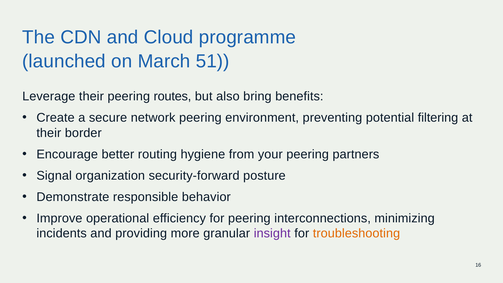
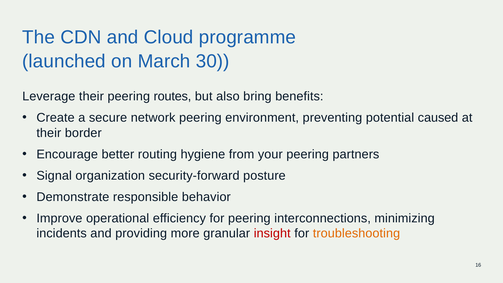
51: 51 -> 30
filtering: filtering -> caused
insight colour: purple -> red
